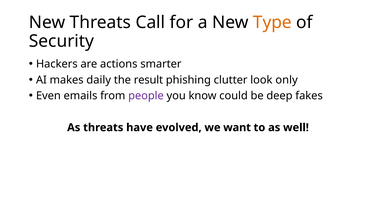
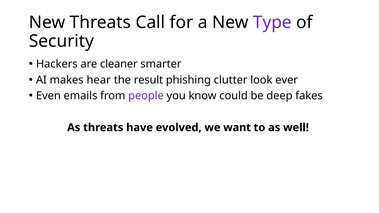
Type colour: orange -> purple
actions: actions -> cleaner
daily: daily -> hear
only: only -> ever
